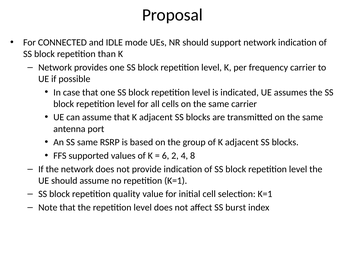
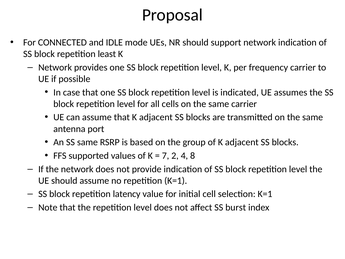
than: than -> least
6: 6 -> 7
quality: quality -> latency
